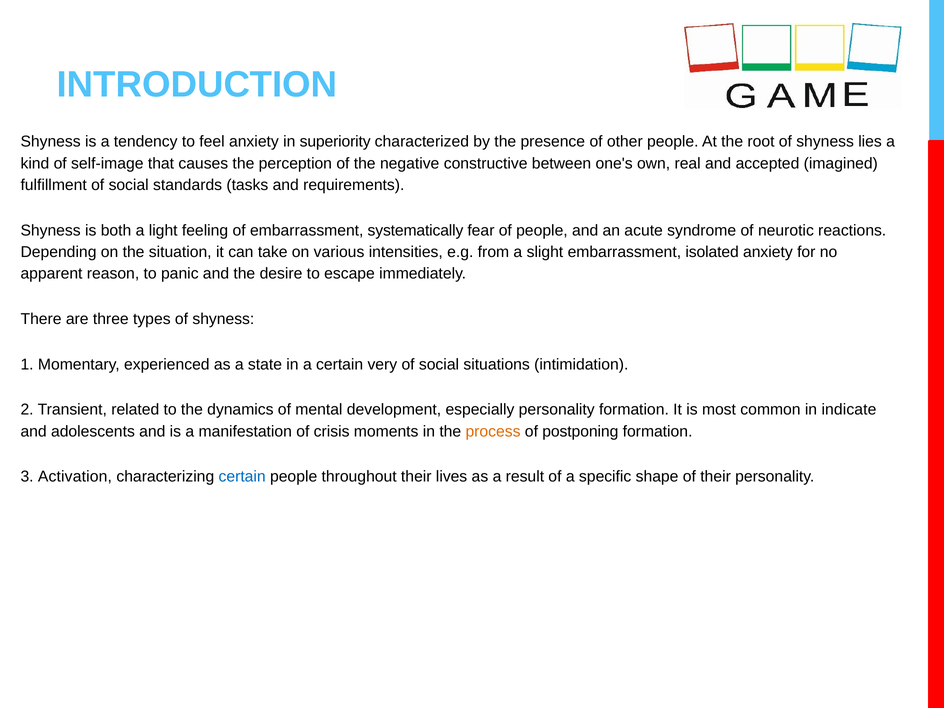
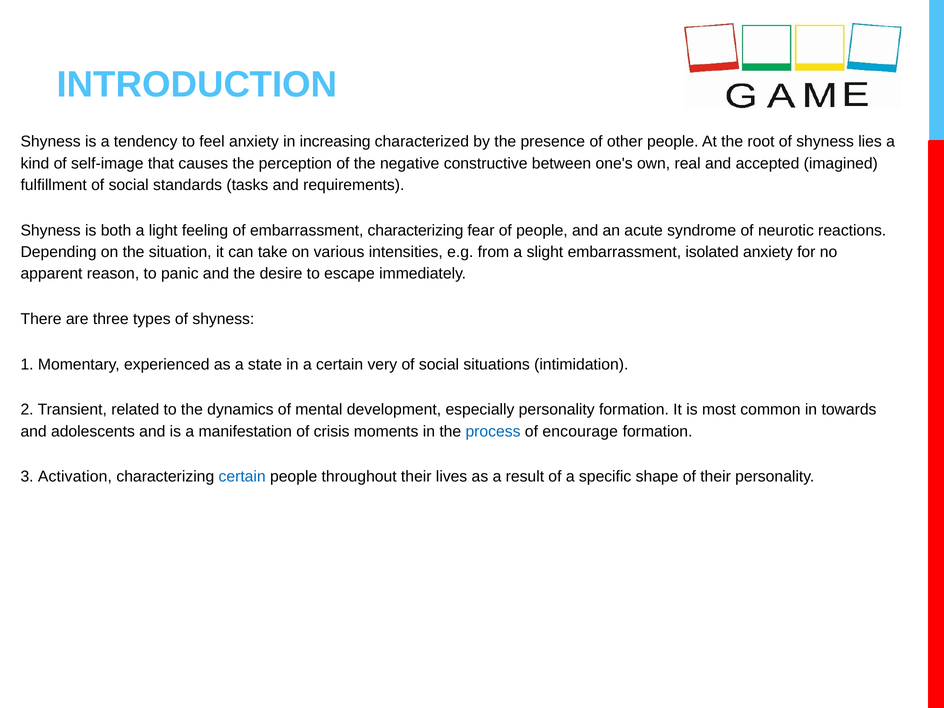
superiority: superiority -> increasing
embarrassment systematically: systematically -> characterizing
indicate: indicate -> towards
process colour: orange -> blue
postponing: postponing -> encourage
